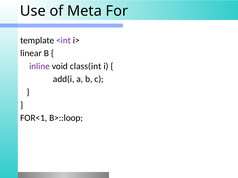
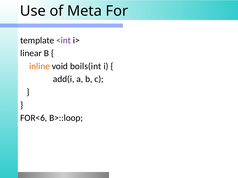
inline colour: purple -> orange
class(int: class(int -> boils(int
FOR<1: FOR<1 -> FOR<6
